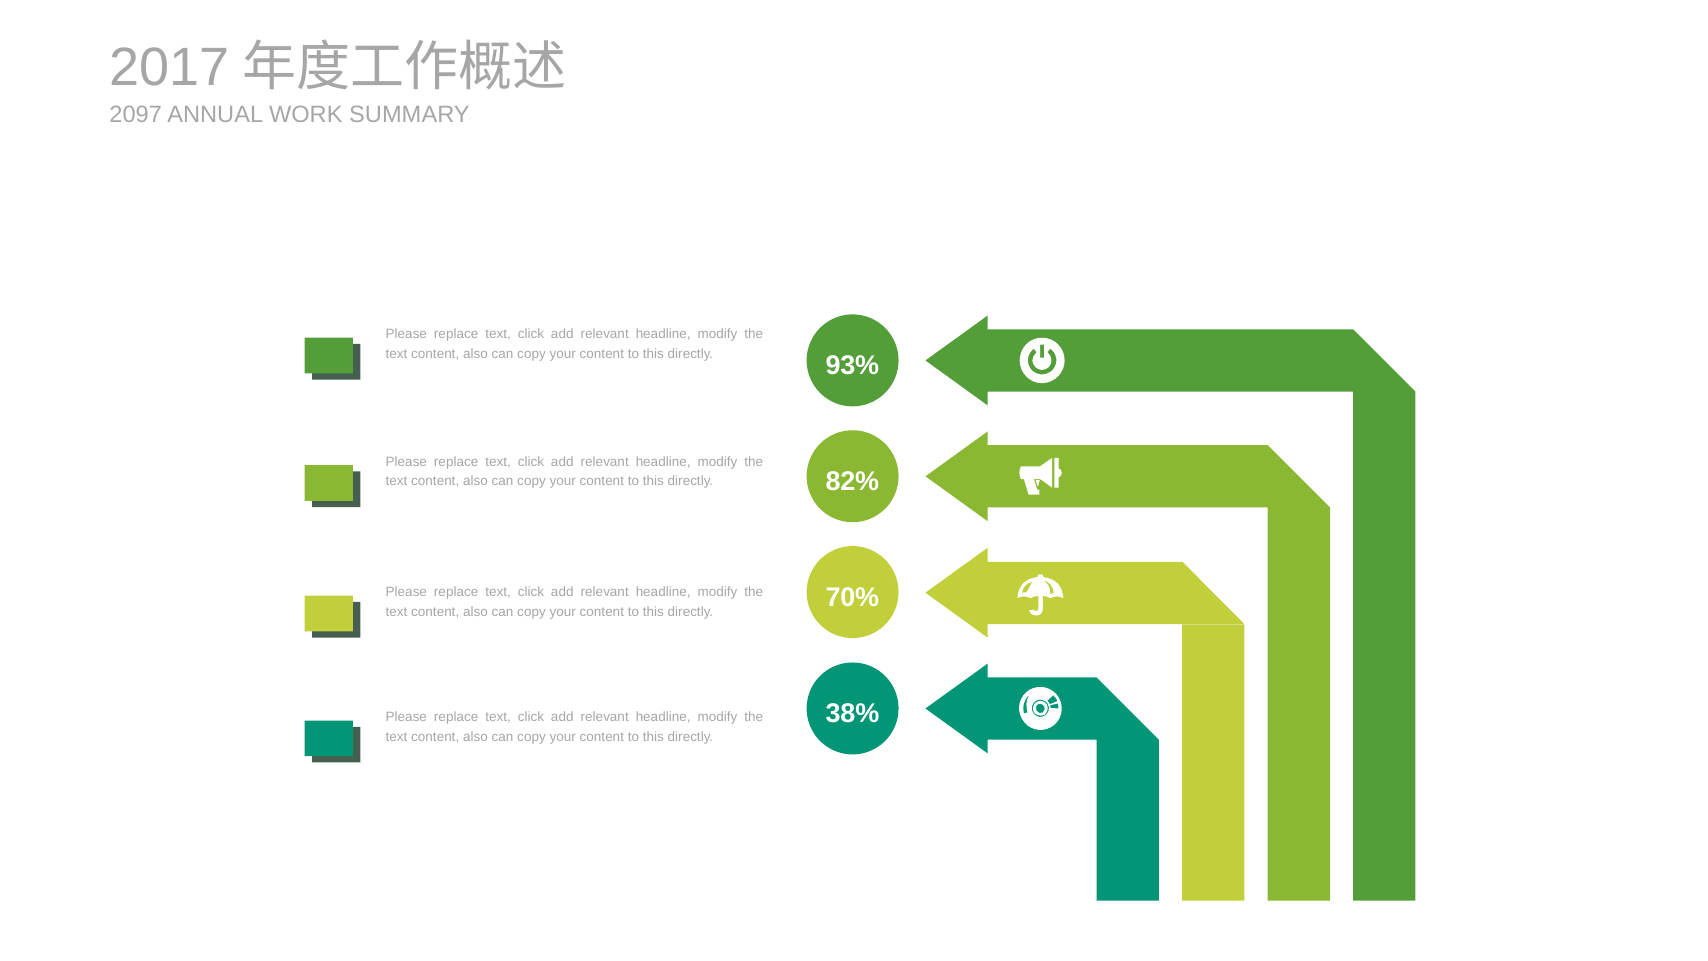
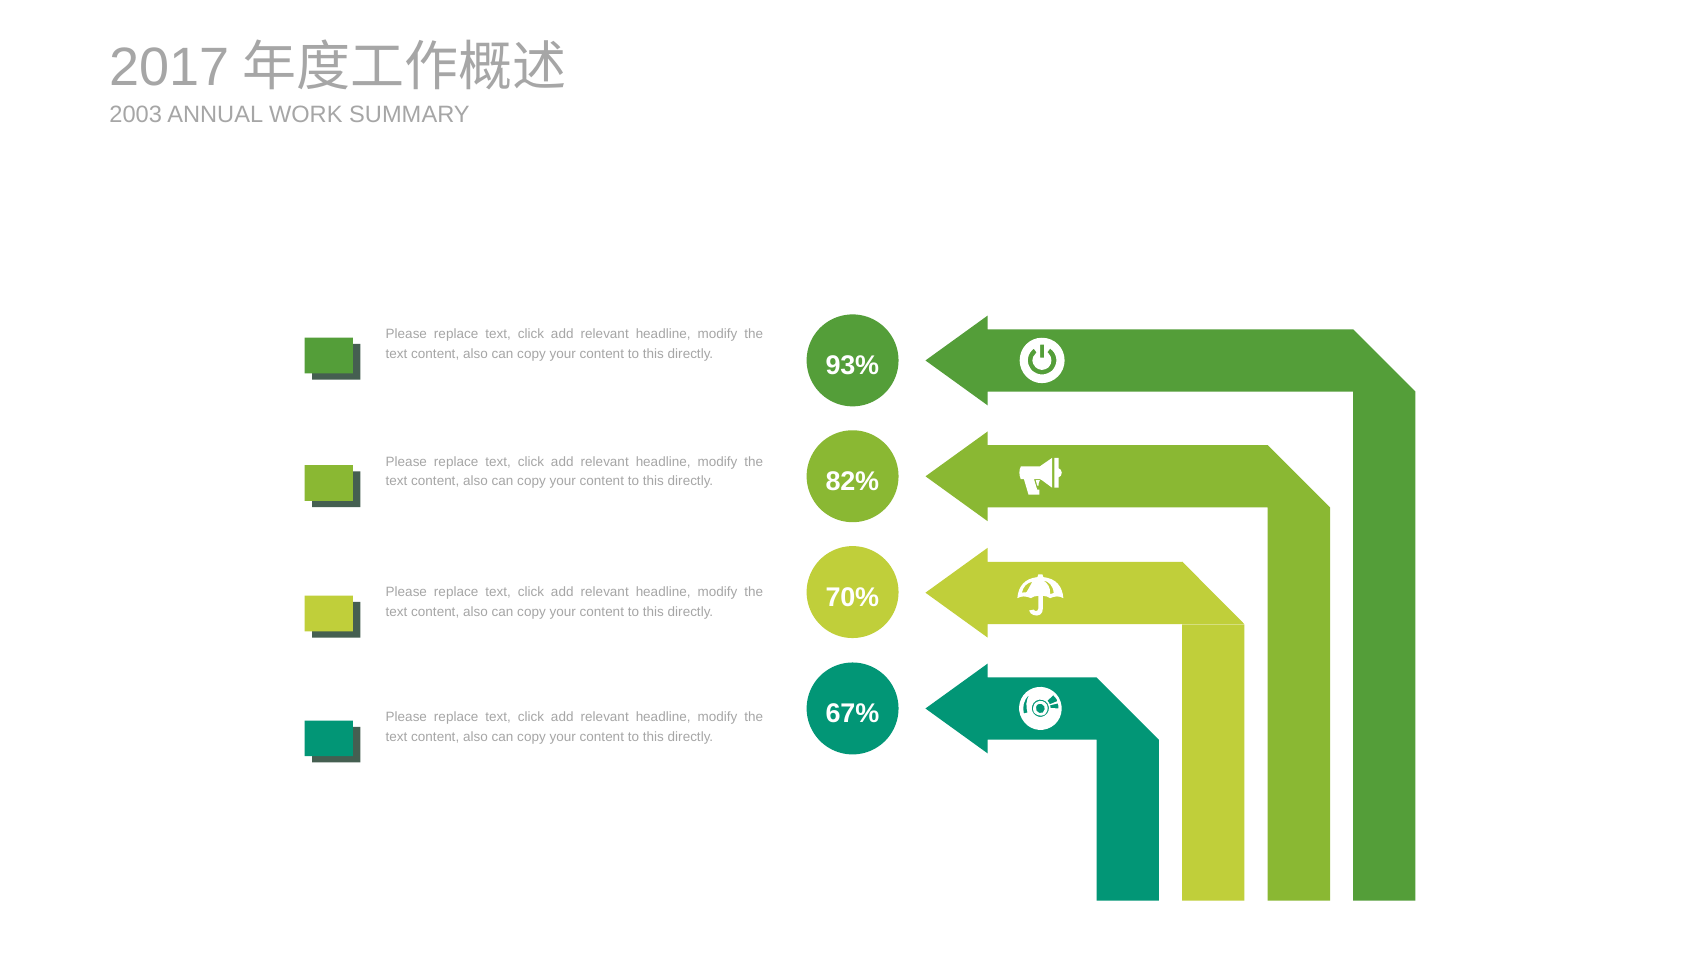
2097: 2097 -> 2003
38%: 38% -> 67%
